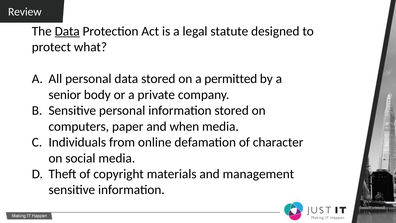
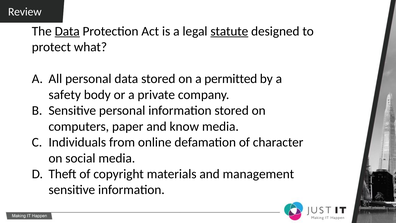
statute underline: none -> present
senior: senior -> safety
when: when -> know
